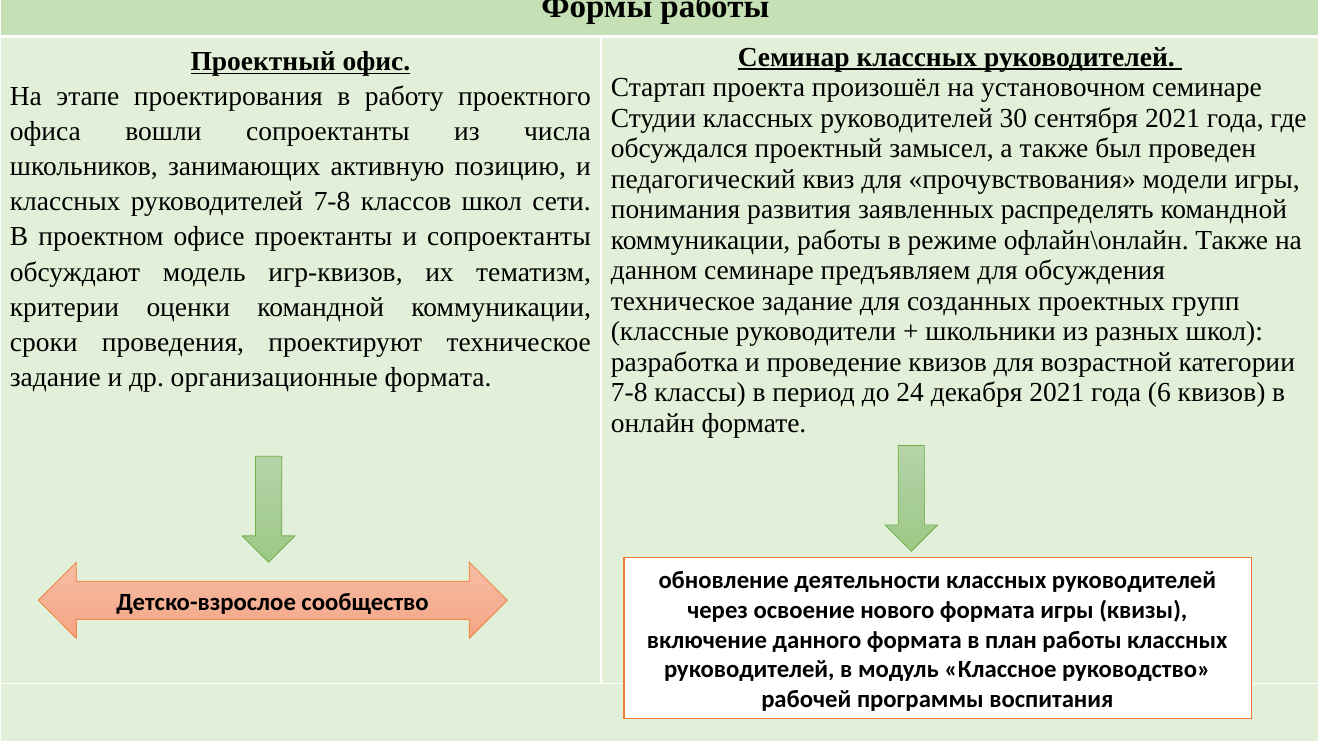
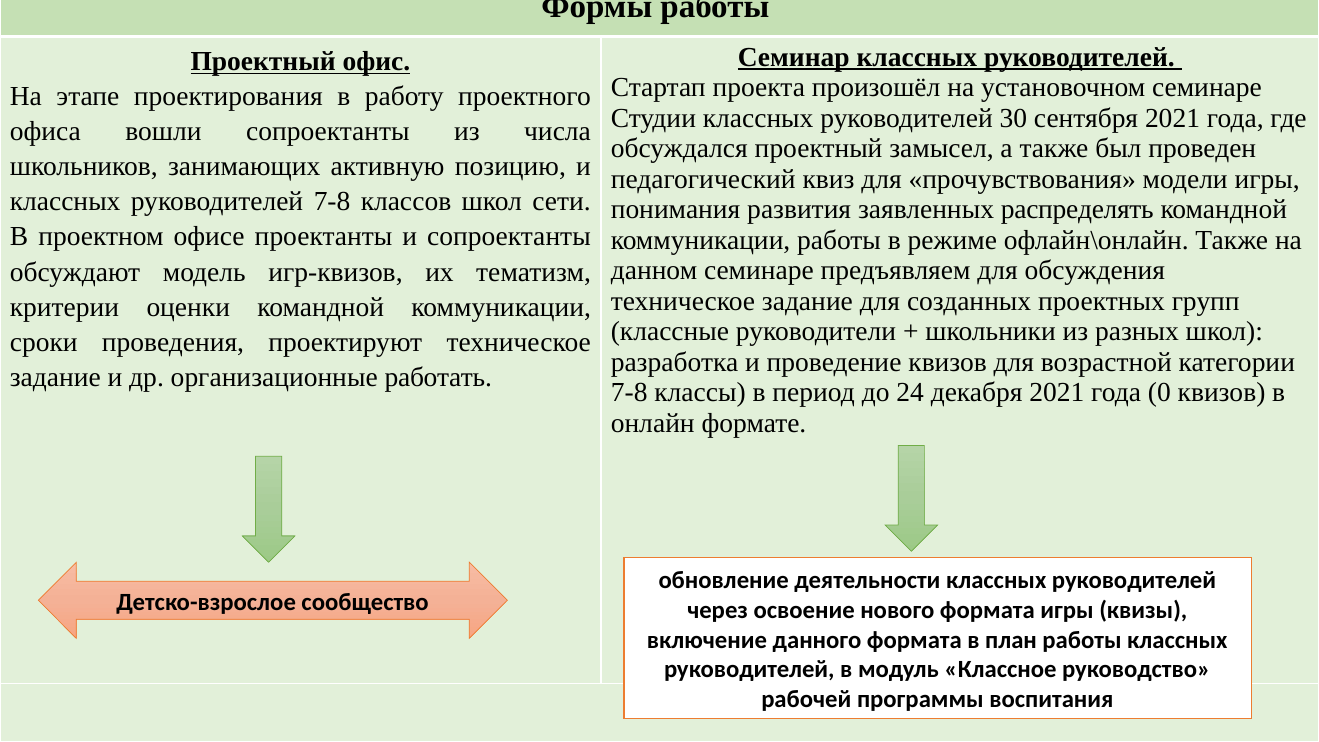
организационные формата: формата -> работать
6: 6 -> 0
